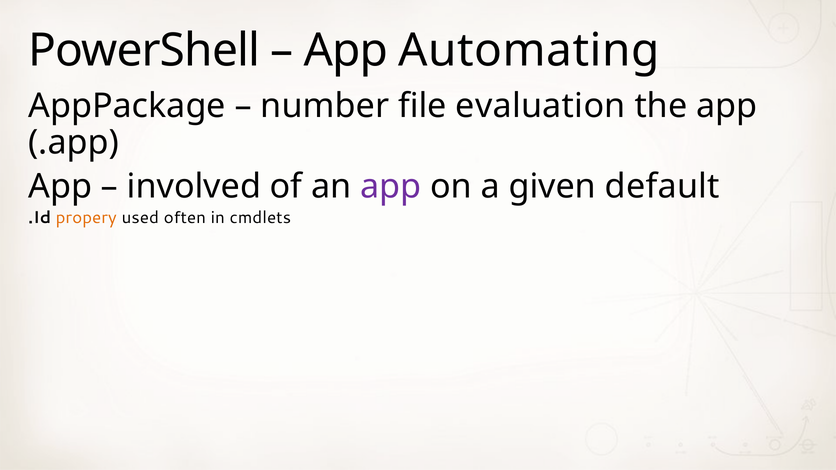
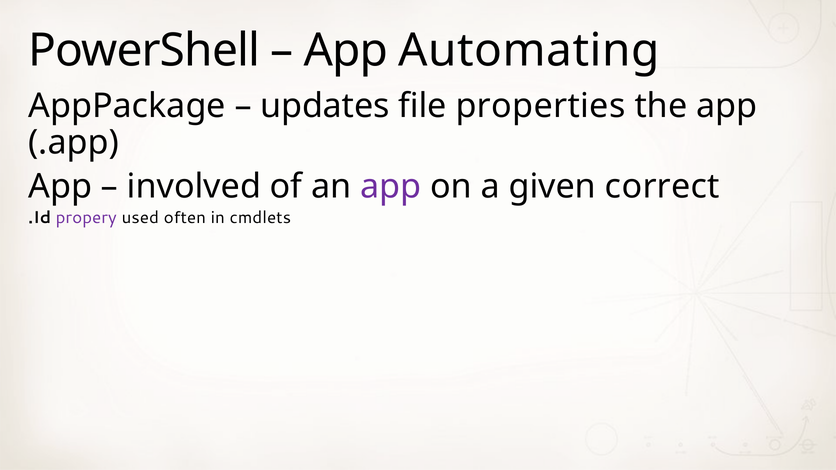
number: number -> updates
evaluation: evaluation -> properties
default: default -> correct
propery colour: orange -> purple
